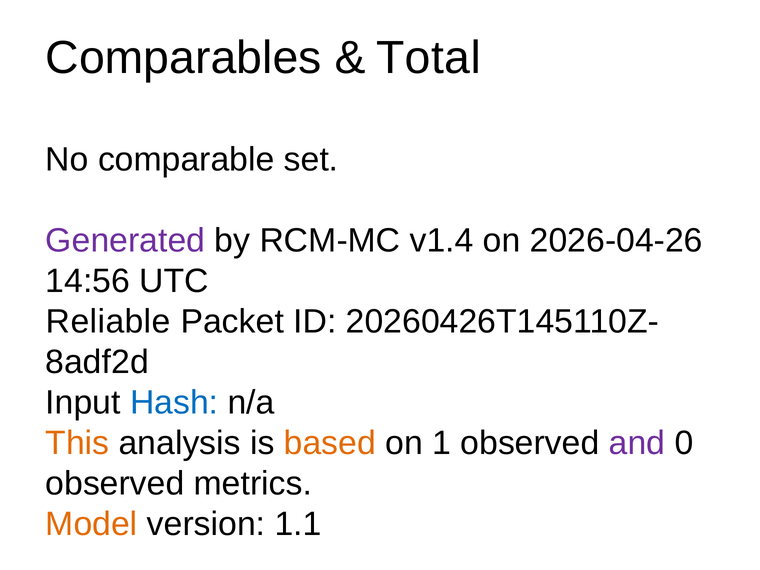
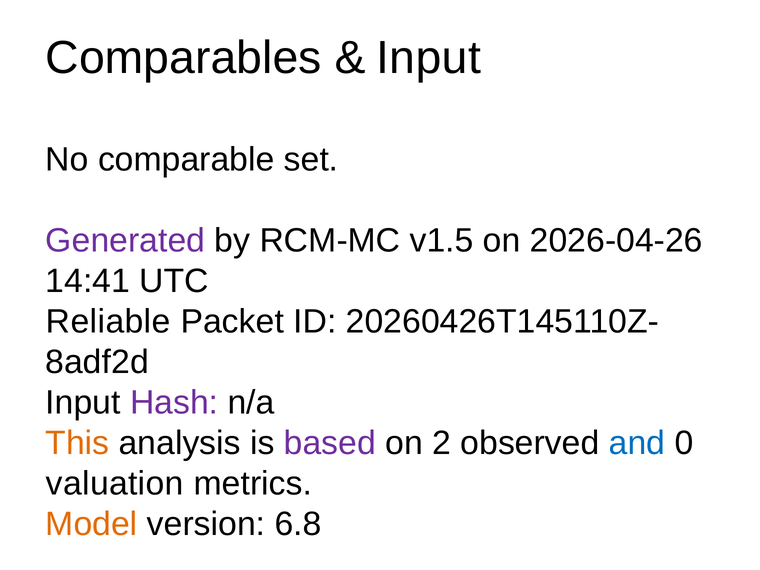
Total at (429, 58): Total -> Input
v1.4: v1.4 -> v1.5
14:56: 14:56 -> 14:41
Hash colour: blue -> purple
based colour: orange -> purple
1: 1 -> 2
and colour: purple -> blue
observed at (115, 484): observed -> valuation
1.1: 1.1 -> 6.8
